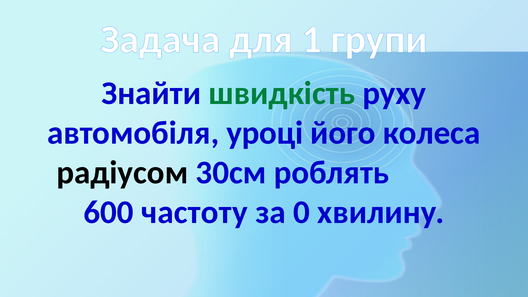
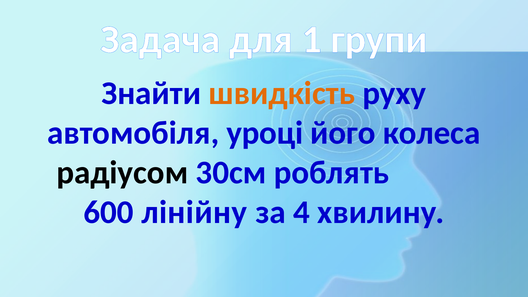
швидкість colour: green -> orange
частоту: частоту -> лінійну
0: 0 -> 4
